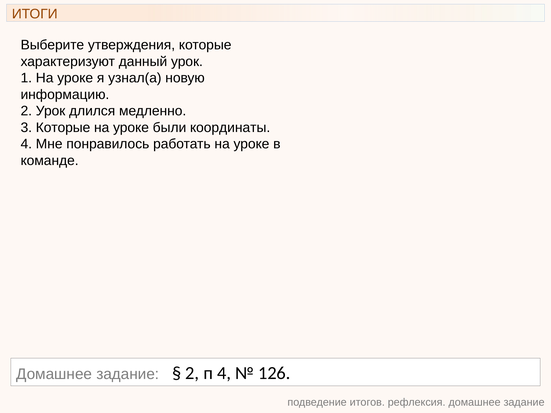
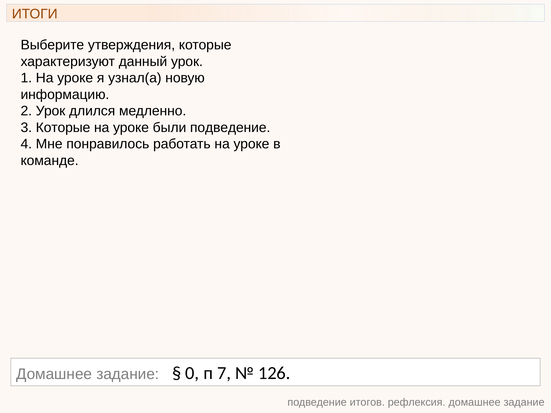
были координаты: координаты -> подведение
2 at (192, 373): 2 -> 0
п 4: 4 -> 7
